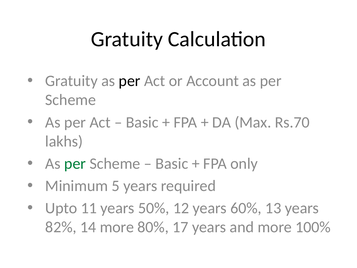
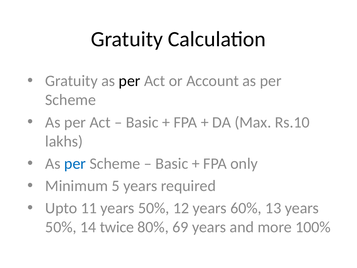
Rs.70: Rs.70 -> Rs.10
per at (75, 163) colour: green -> blue
82% at (61, 227): 82% -> 50%
14 more: more -> twice
17: 17 -> 69
